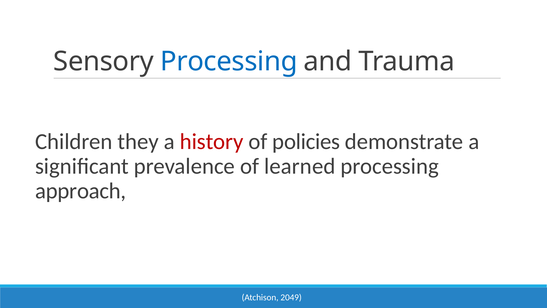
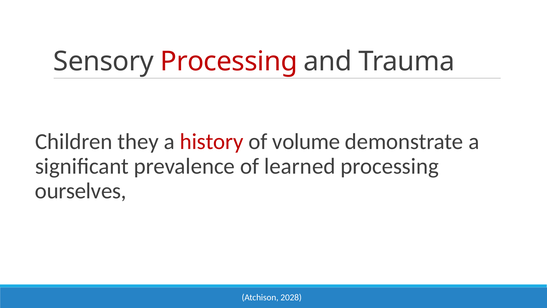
Processing at (229, 61) colour: blue -> red
policies: policies -> volume
approach: approach -> ourselves
2049: 2049 -> 2028
